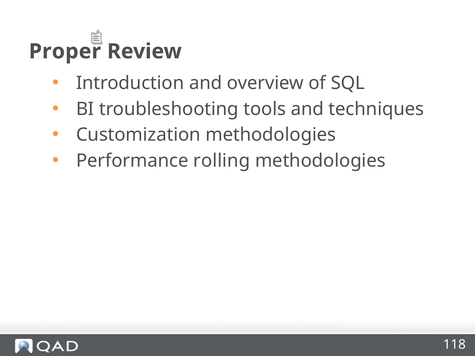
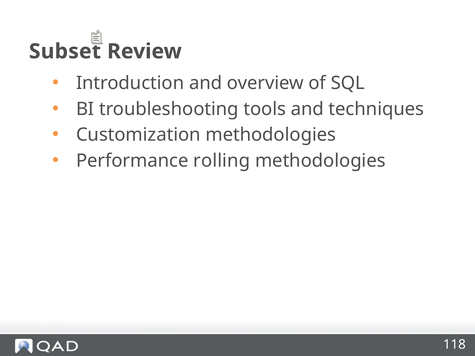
Proper: Proper -> Subset
